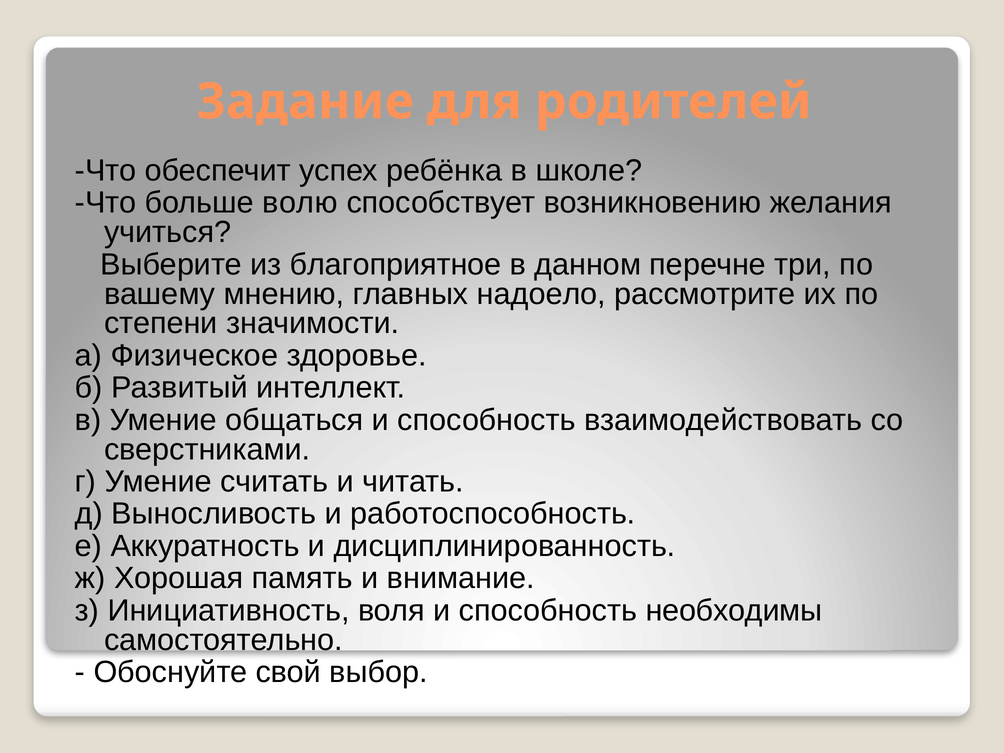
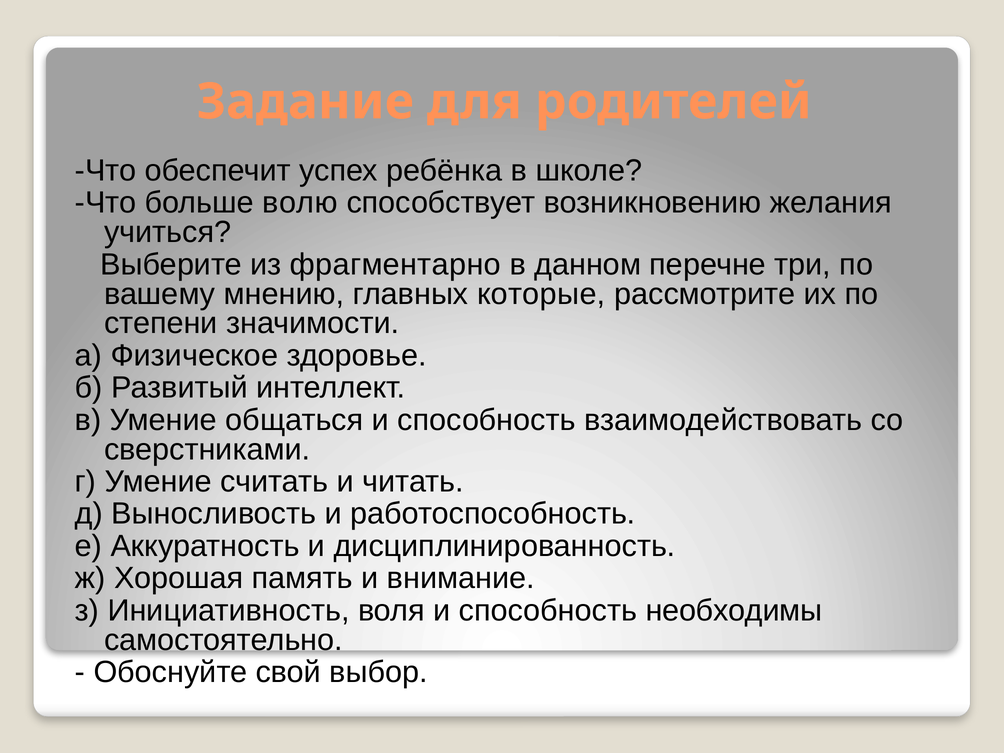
благоприятное: благоприятное -> фрагментарно
надоело: надоело -> которые
